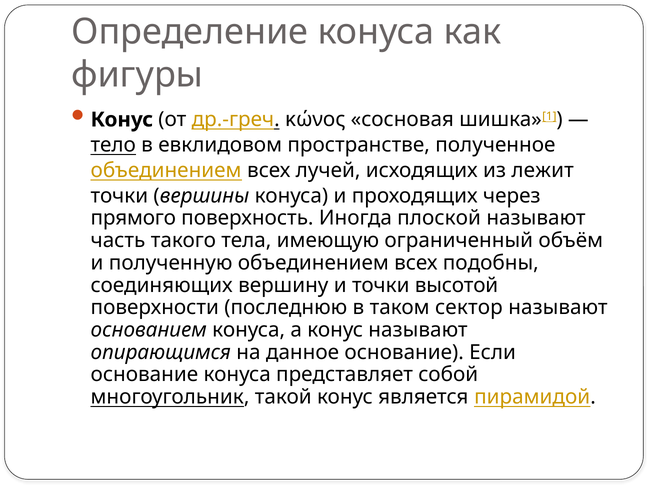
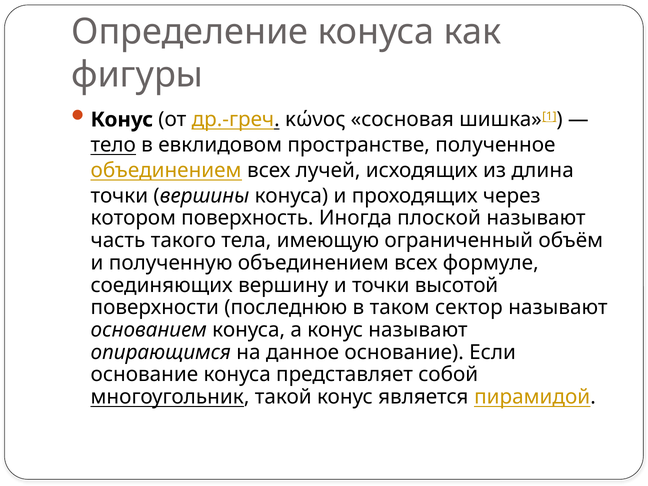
лежит: лежит -> длина
прямого: прямого -> котором
подобны: подобны -> формуле
